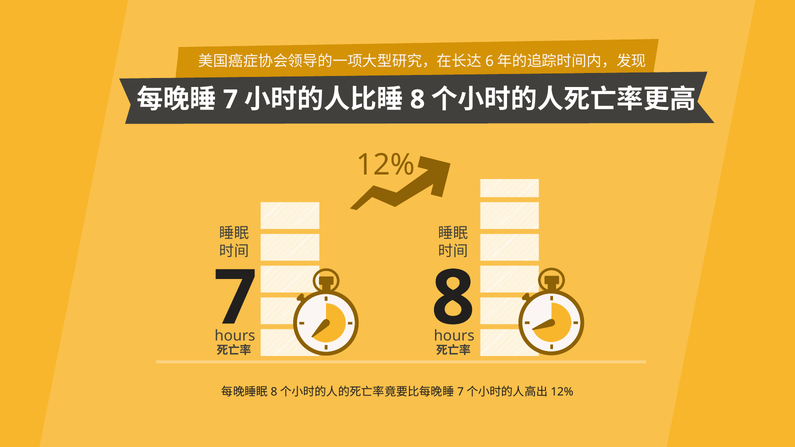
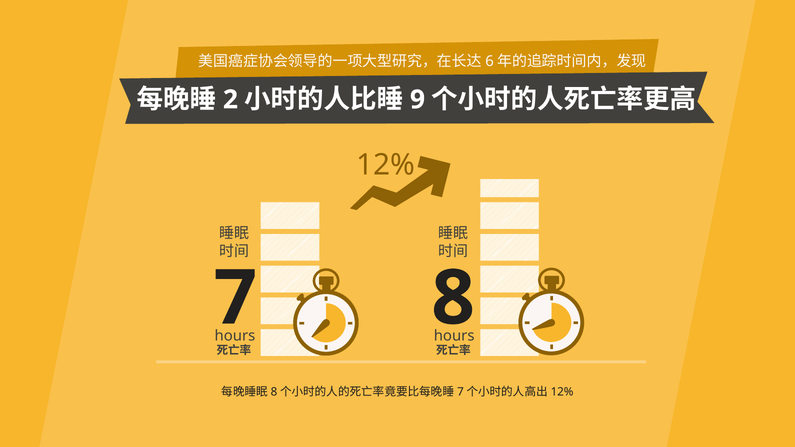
7 at (230, 100): 7 -> 2
8 at (418, 100): 8 -> 9
